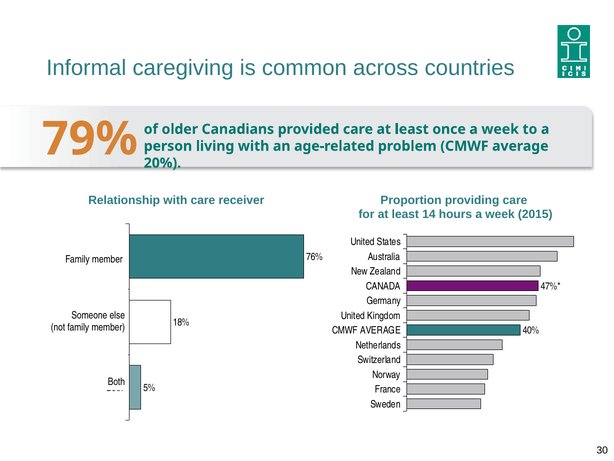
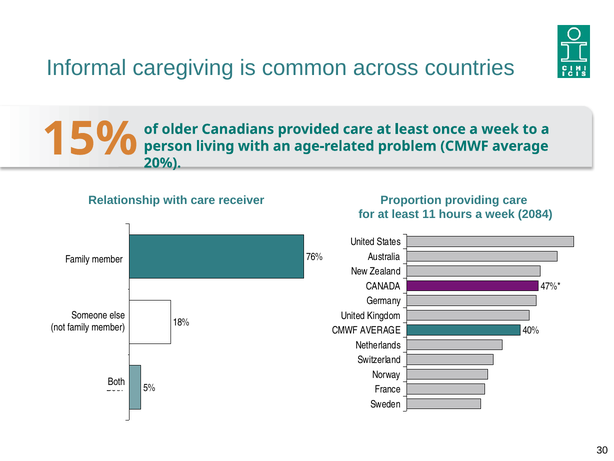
79%: 79% -> 15%
14: 14 -> 11
2015: 2015 -> 2084
